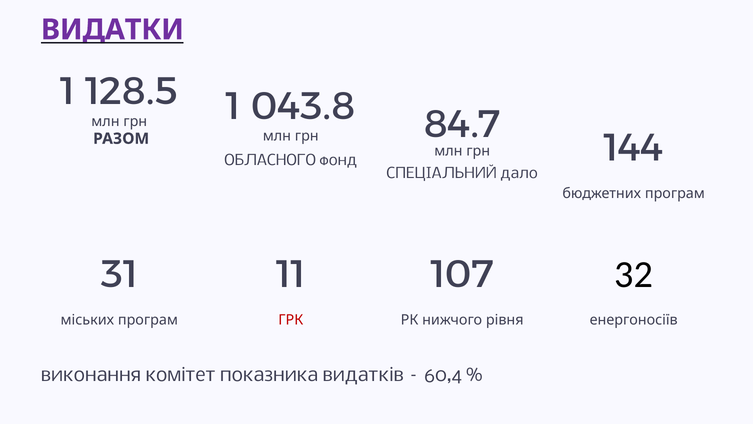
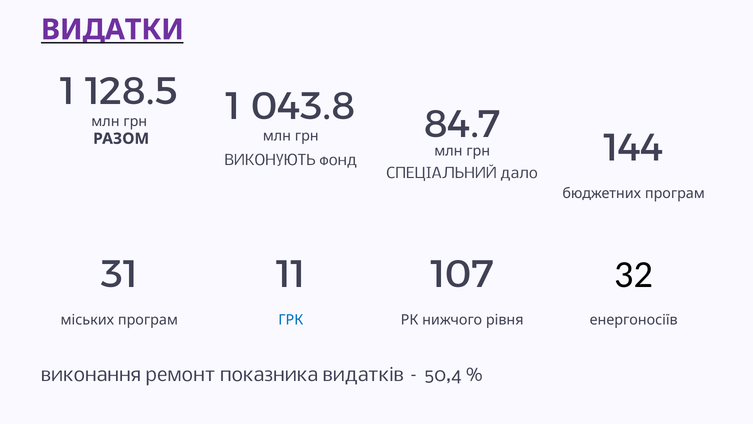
ОБЛАСНОГО: ОБЛАСНОГО -> ВИКОНУЮТЬ
ГРК colour: red -> blue
комітет: комітет -> ремонт
60,4: 60,4 -> 50,4
